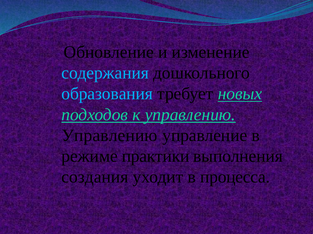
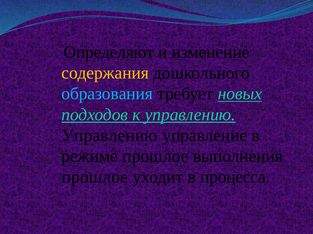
Обновление: Обновление -> Определяют
содержания colour: light blue -> yellow
режиме практики: практики -> прошлое
создания at (95, 177): создания -> прошлое
